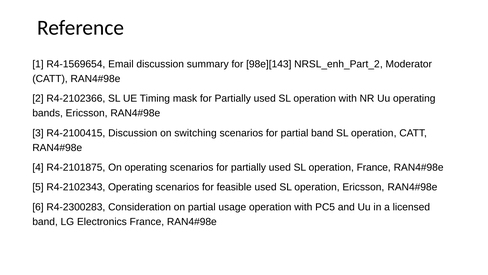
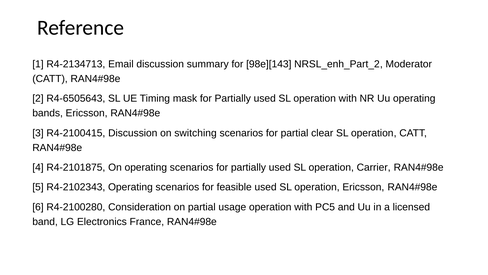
R4-1569654: R4-1569654 -> R4-2134713
R4-2102366: R4-2102366 -> R4-6505643
partial band: band -> clear
operation France: France -> Carrier
R4-2300283: R4-2300283 -> R4-2100280
